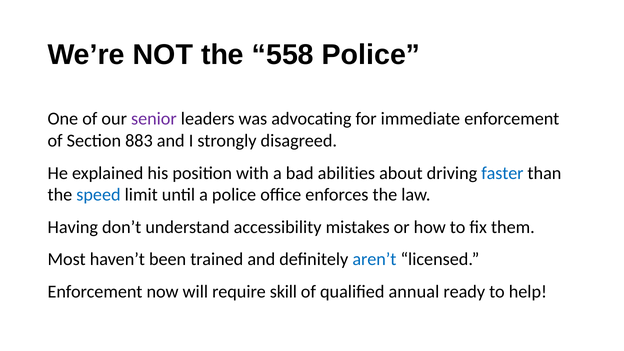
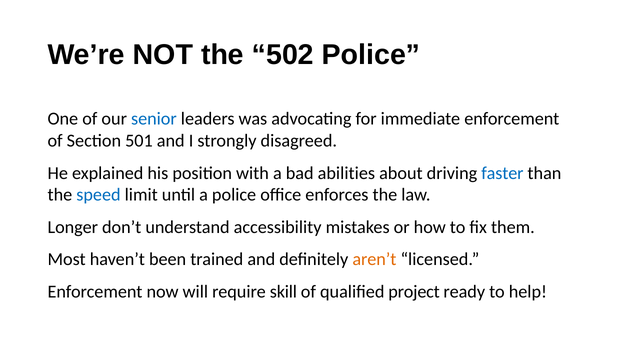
558: 558 -> 502
senior colour: purple -> blue
883: 883 -> 501
Having: Having -> Longer
aren’t colour: blue -> orange
annual: annual -> project
